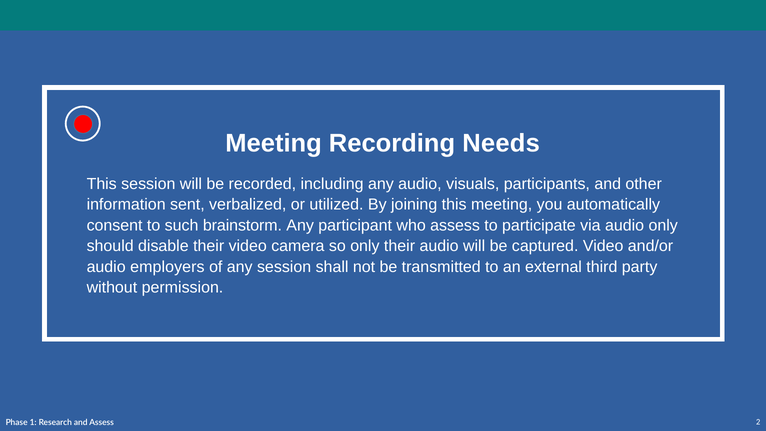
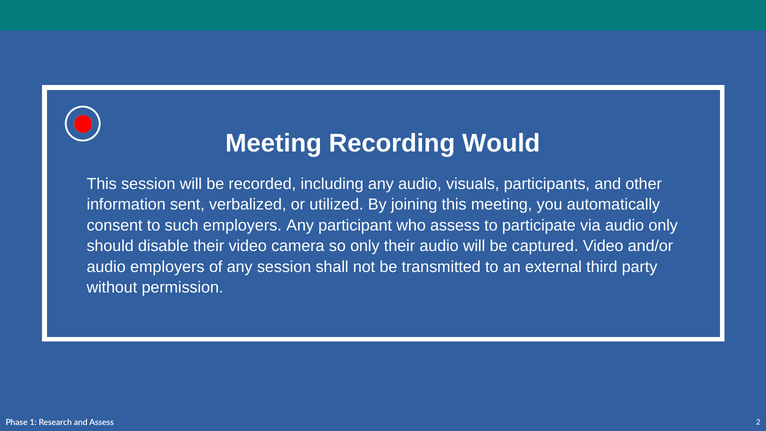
Needs: Needs -> Would
such brainstorm: brainstorm -> employers
